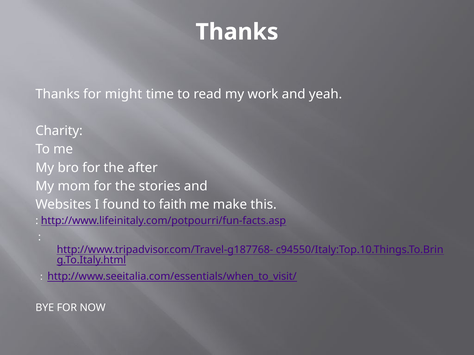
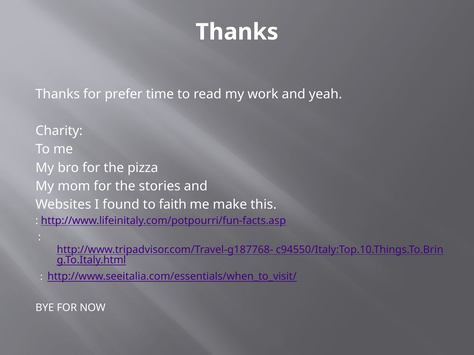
might: might -> prefer
after: after -> pizza
